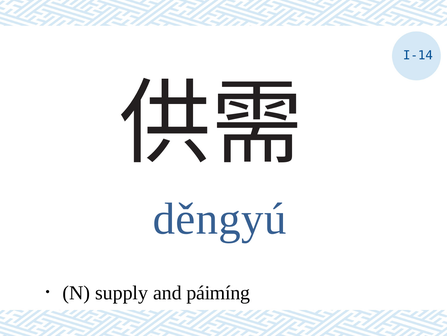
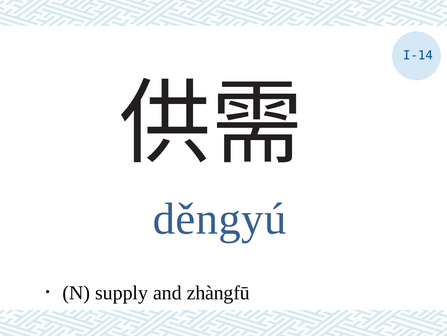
páimíng: páimíng -> zhàngfū
